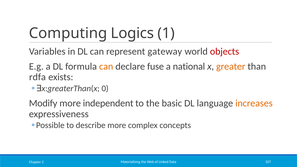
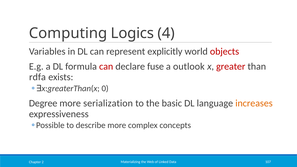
1: 1 -> 4
gateway: gateway -> explicitly
can at (106, 66) colour: orange -> red
national: national -> outlook
greater colour: orange -> red
Modify: Modify -> Degree
independent: independent -> serialization
